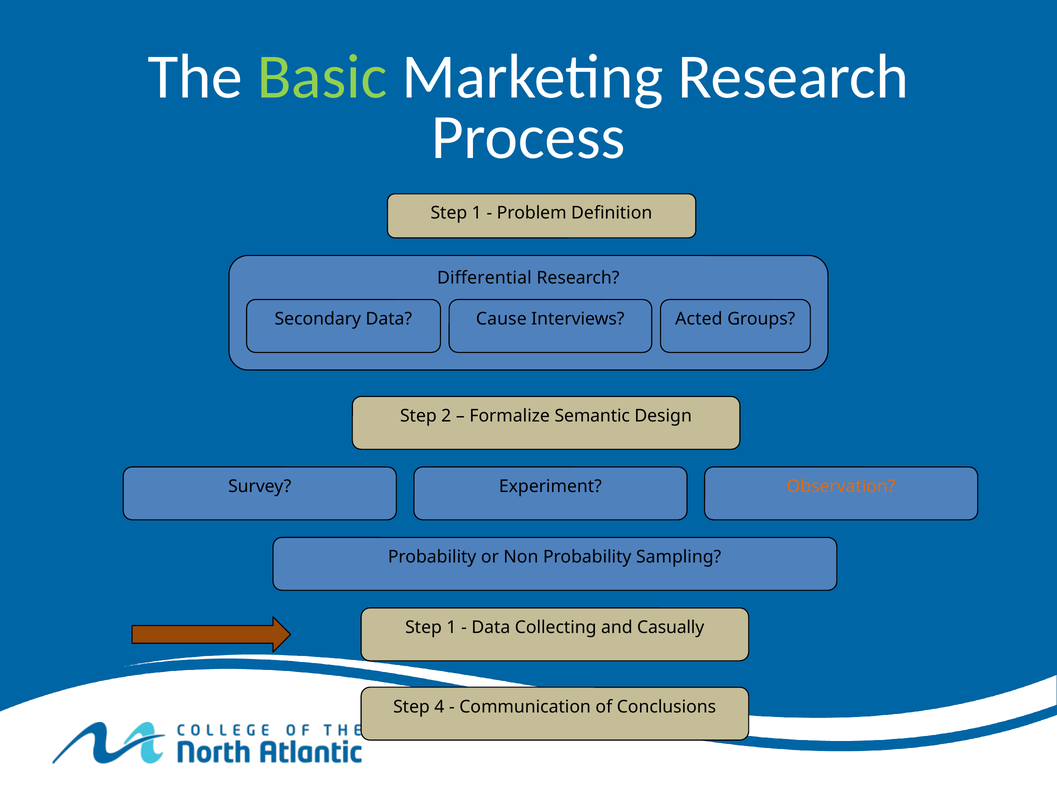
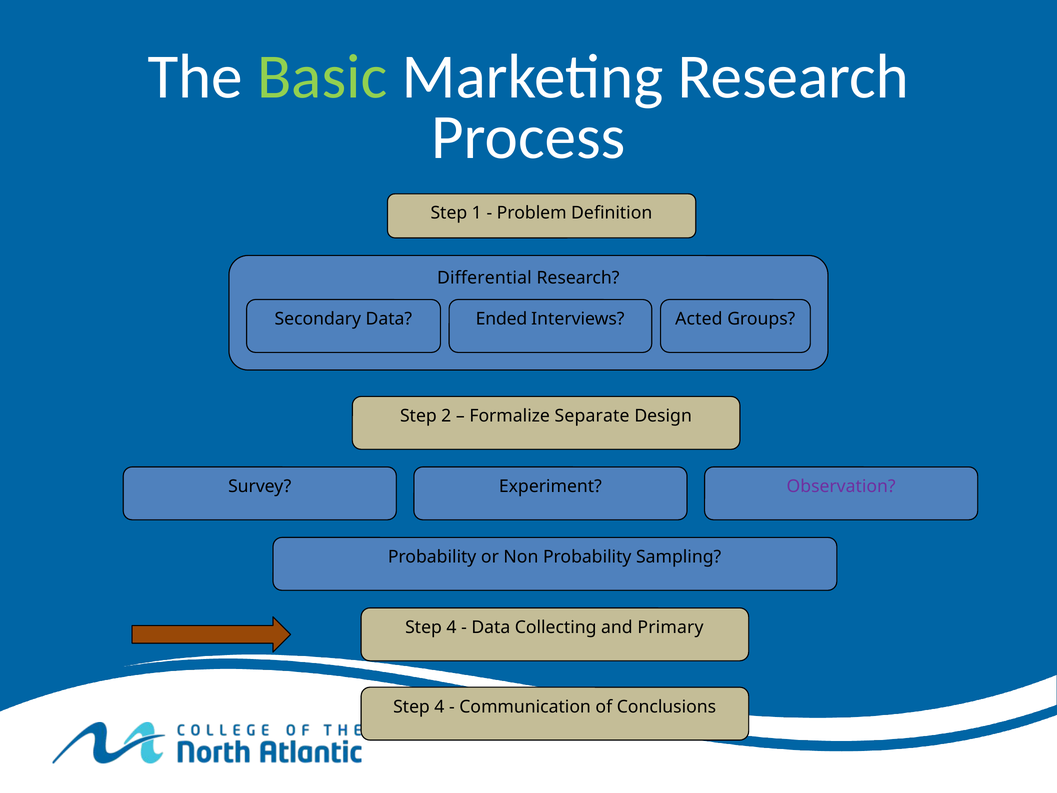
Cause: Cause -> Ended
Semantic: Semantic -> Separate
Observation colour: orange -> purple
1 at (451, 627): 1 -> 4
Casually: Casually -> Primary
